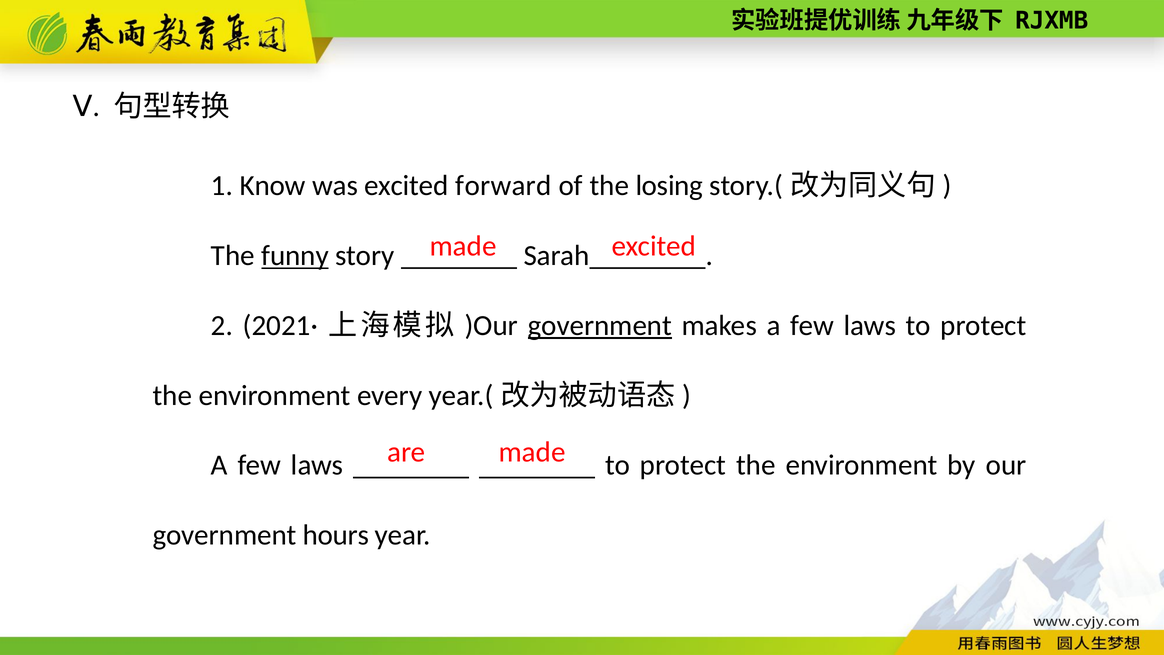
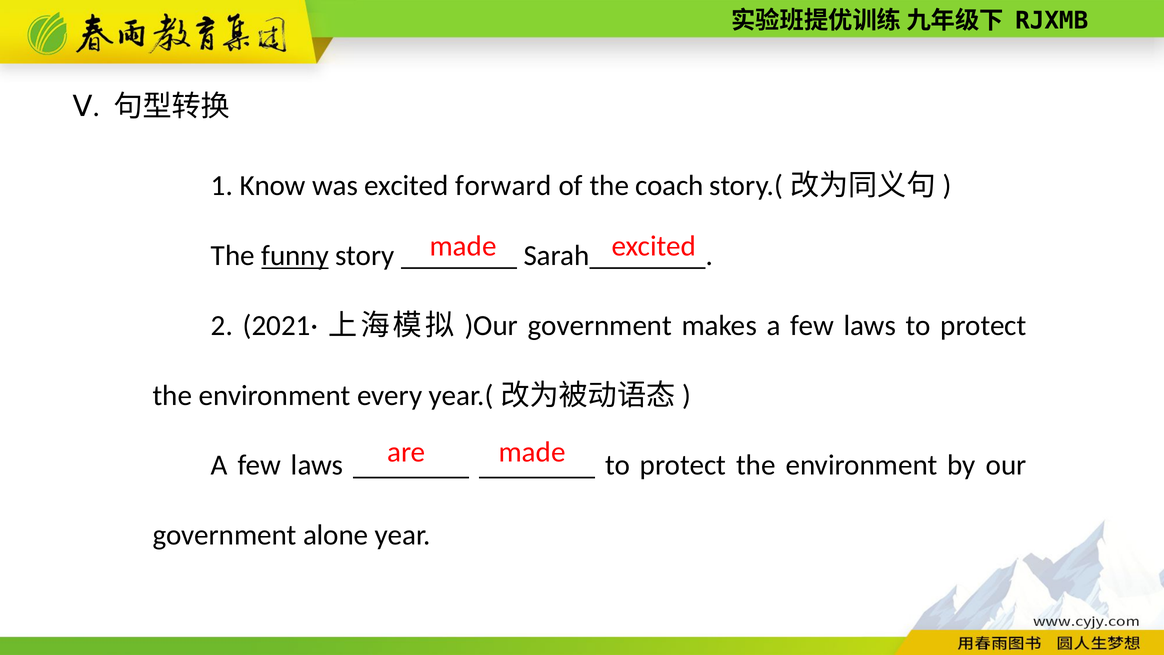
losing: losing -> coach
government at (600, 325) underline: present -> none
hours: hours -> alone
